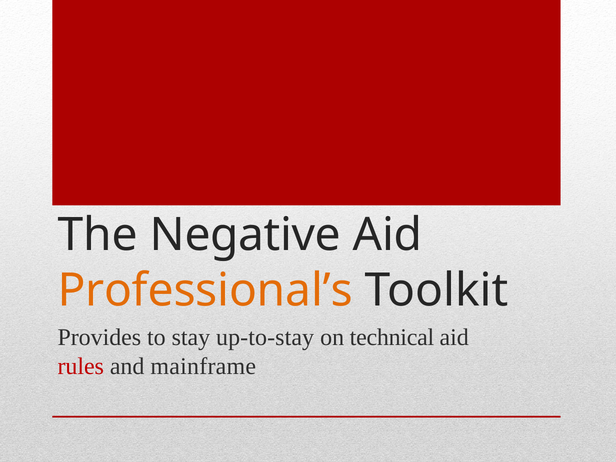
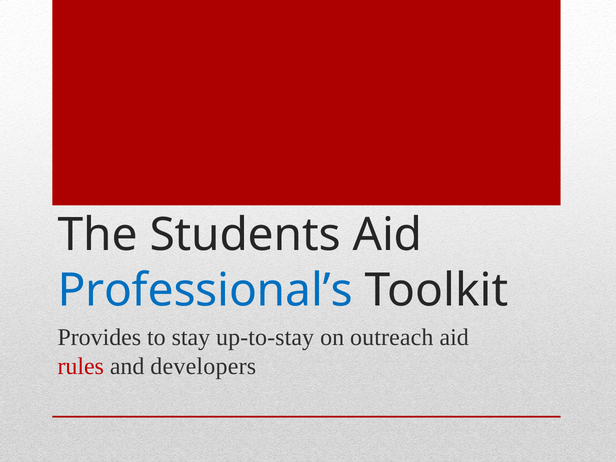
Negative: Negative -> Students
Professional’s colour: orange -> blue
technical: technical -> outreach
mainframe: mainframe -> developers
